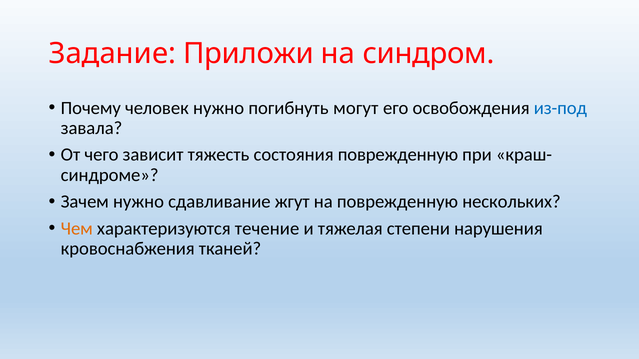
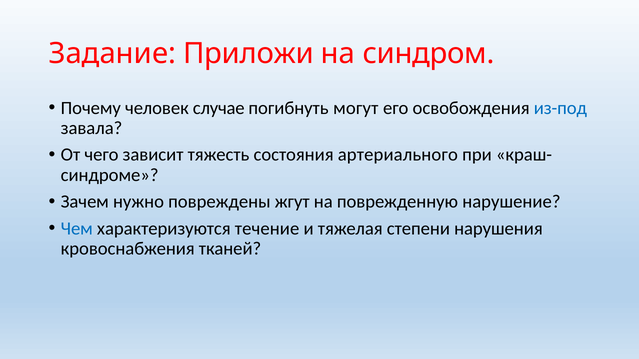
человек нужно: нужно -> случае
состояния поврежденную: поврежденную -> артериального
сдавливание: сдавливание -> повреждены
нескольких: нескольких -> нарушение
Чем colour: orange -> blue
